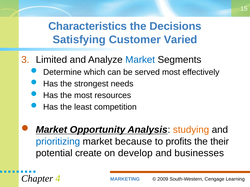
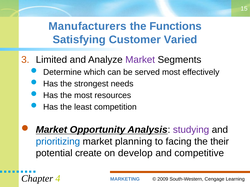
Characteristics: Characteristics -> Manufacturers
Decisions: Decisions -> Functions
Market at (140, 60) colour: blue -> purple
studying colour: orange -> purple
because: because -> planning
profits: profits -> facing
businesses: businesses -> competitive
